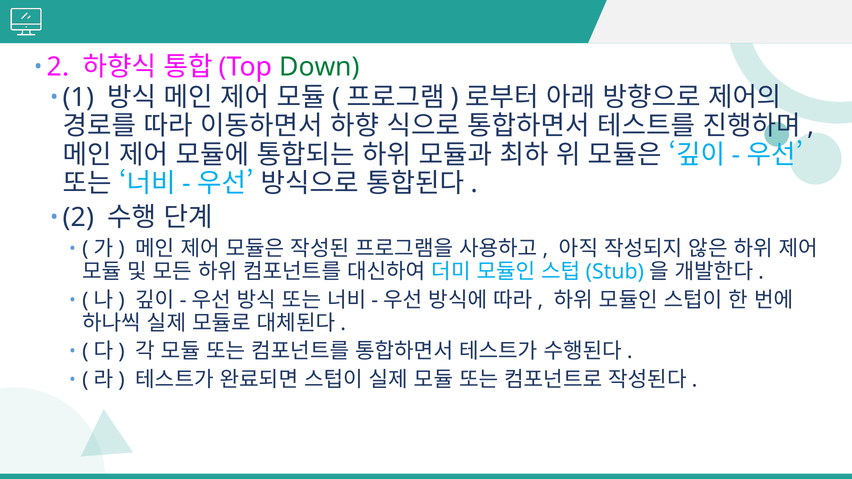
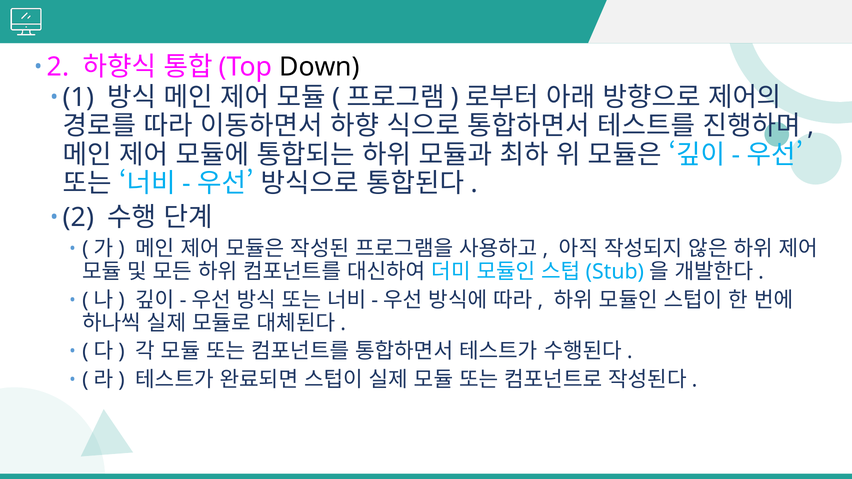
Down colour: green -> black
